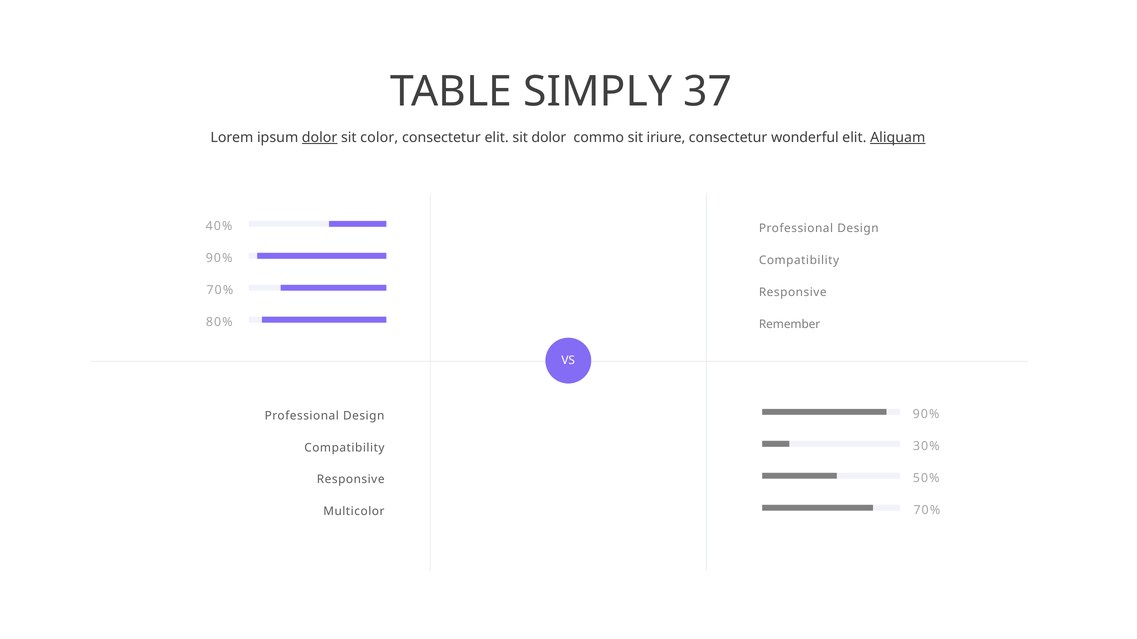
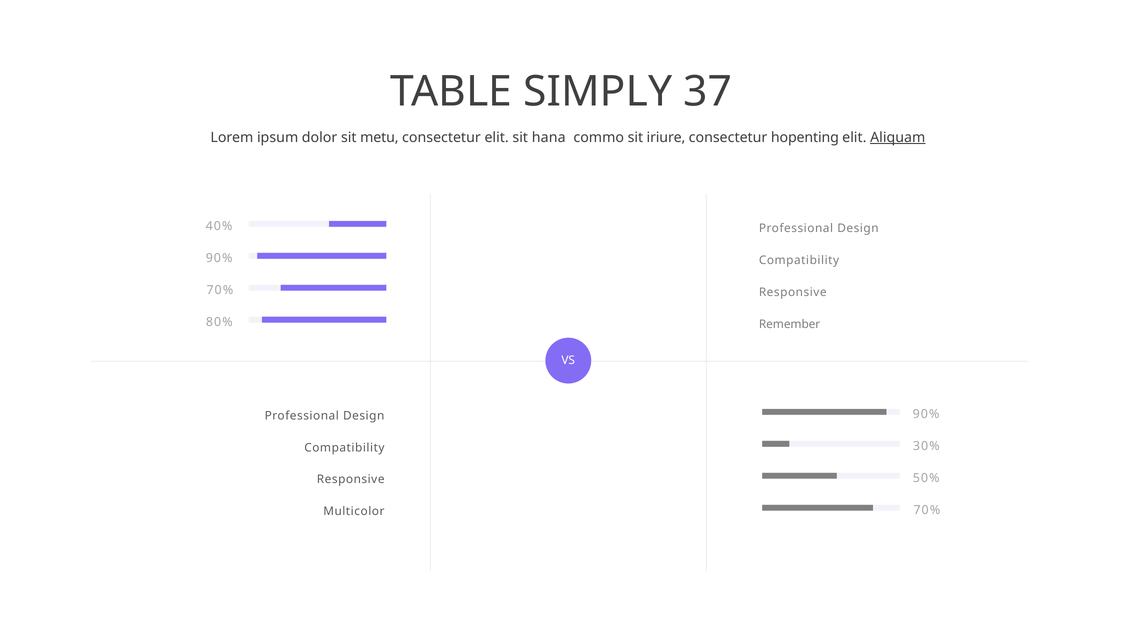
dolor at (320, 138) underline: present -> none
color: color -> metu
sit dolor: dolor -> hana
wonderful: wonderful -> hopenting
